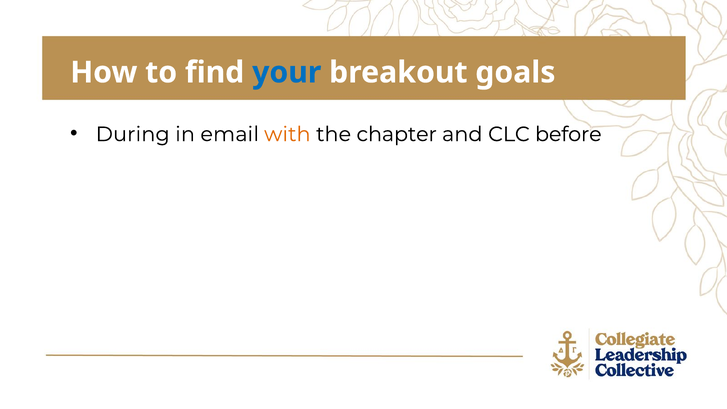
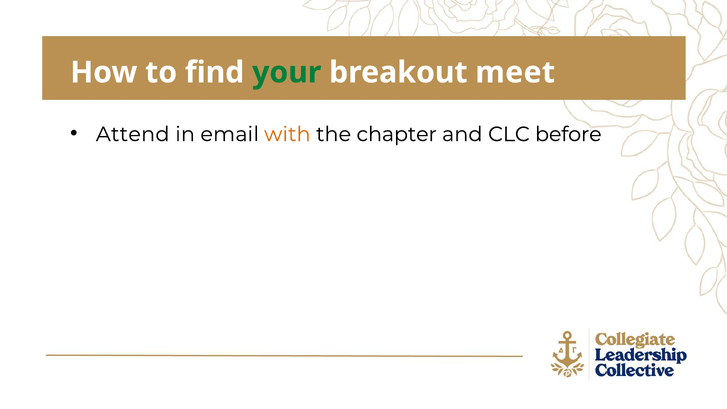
your colour: blue -> green
goals: goals -> meet
During: During -> Attend
